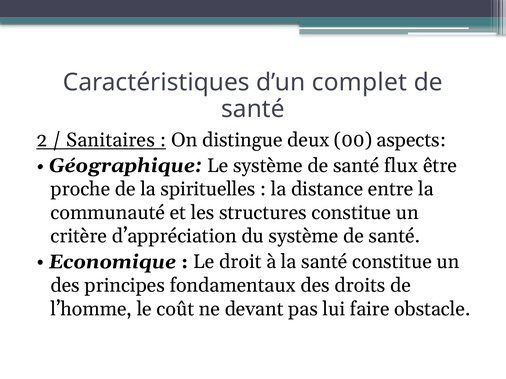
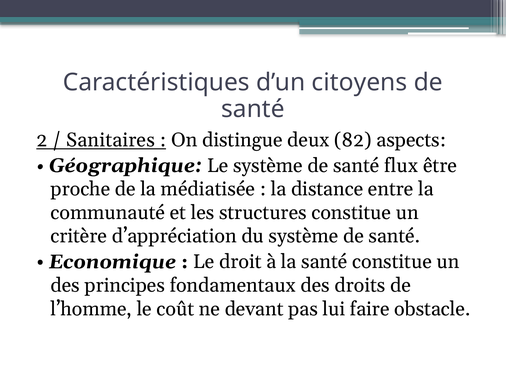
complet: complet -> citoyens
00: 00 -> 82
spirituelles: spirituelles -> médiatisée
